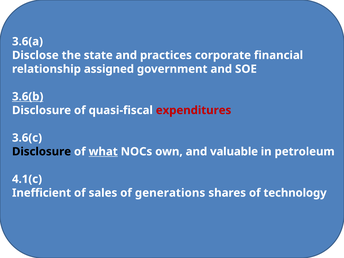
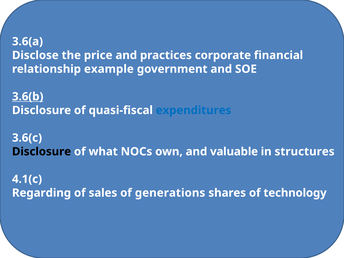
state: state -> price
assigned: assigned -> example
expenditures colour: red -> blue
what underline: present -> none
petroleum: petroleum -> structures
Inefficient: Inefficient -> Regarding
